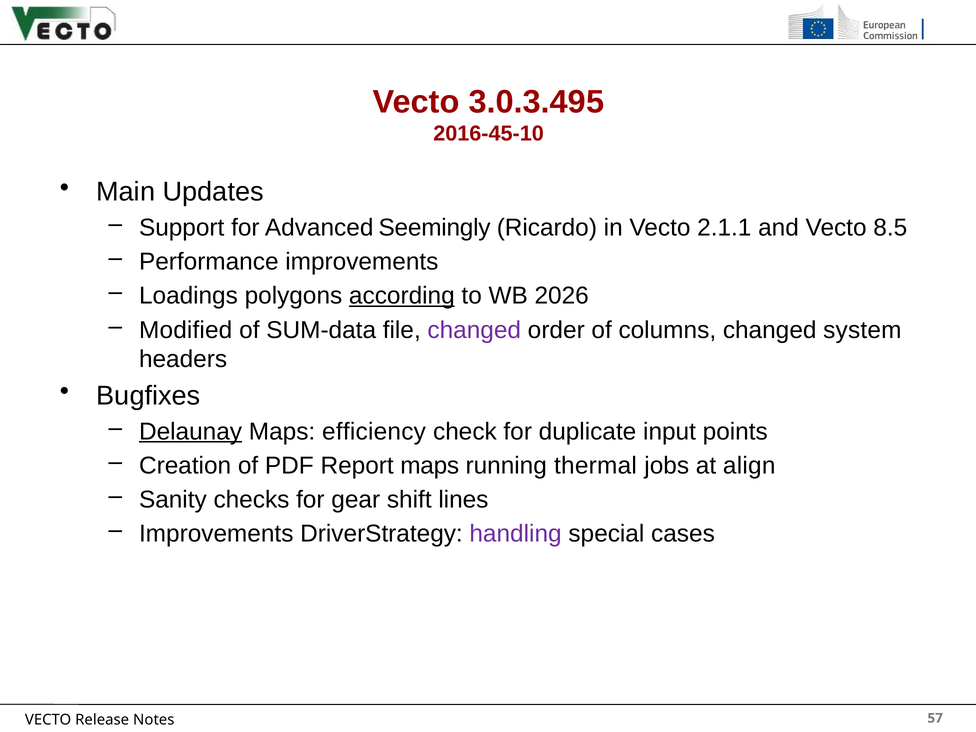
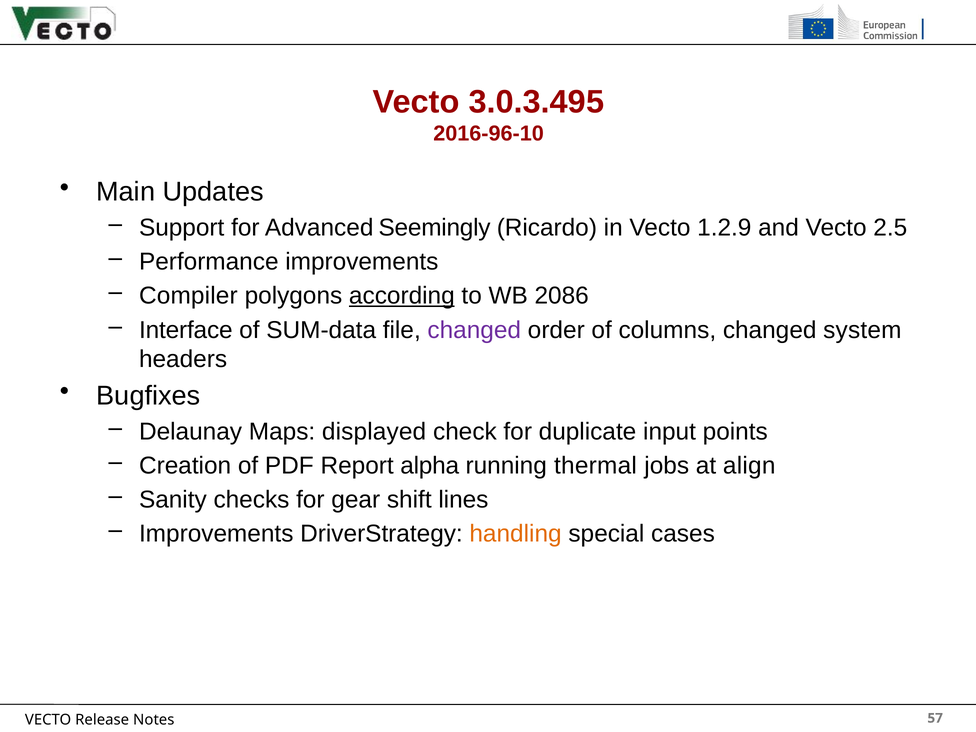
2016-45-10: 2016-45-10 -> 2016-96-10
2.1.1: 2.1.1 -> 1.2.9
8.5: 8.5 -> 2.5
Loadings: Loadings -> Compiler
2026: 2026 -> 2086
Modified: Modified -> Interface
Delaunay underline: present -> none
efficiency: efficiency -> displayed
Report maps: maps -> alpha
handling colour: purple -> orange
